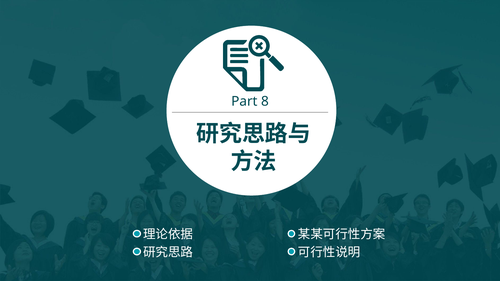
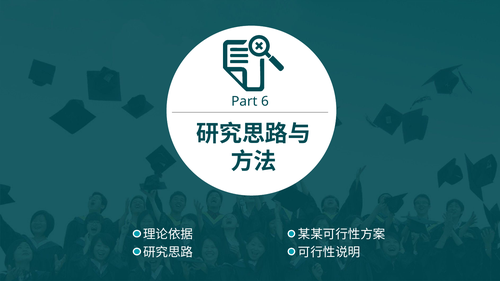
8: 8 -> 6
